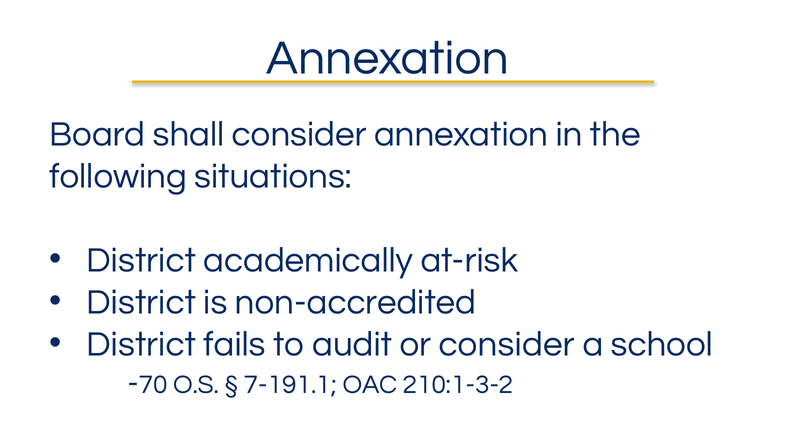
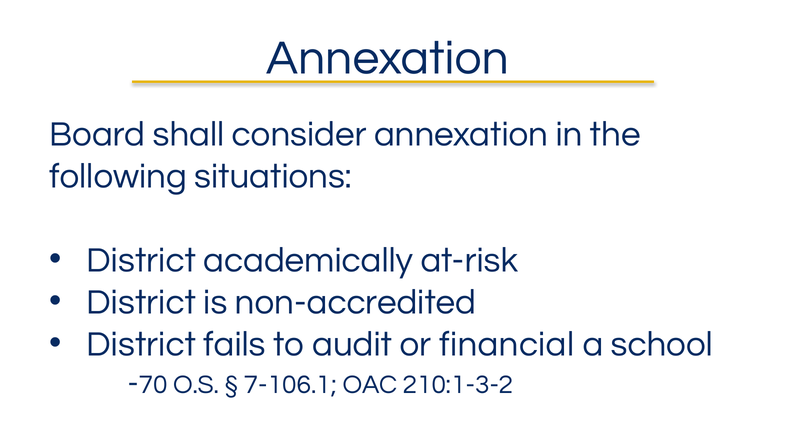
or consider: consider -> financial
7-191.1: 7-191.1 -> 7-106.1
